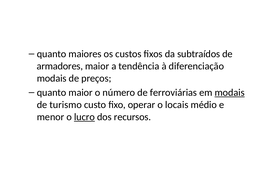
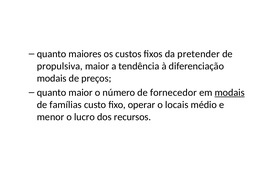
subtraídos: subtraídos -> pretender
armadores: armadores -> propulsiva
ferroviárias: ferroviárias -> fornecedor
turismo: turismo -> famílias
lucro underline: present -> none
